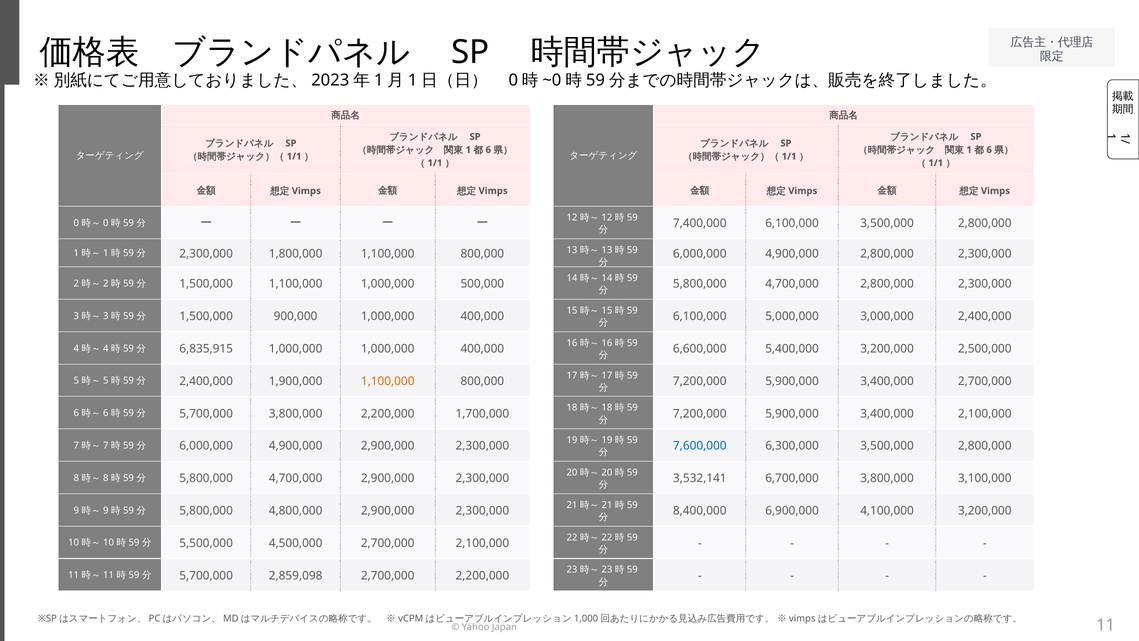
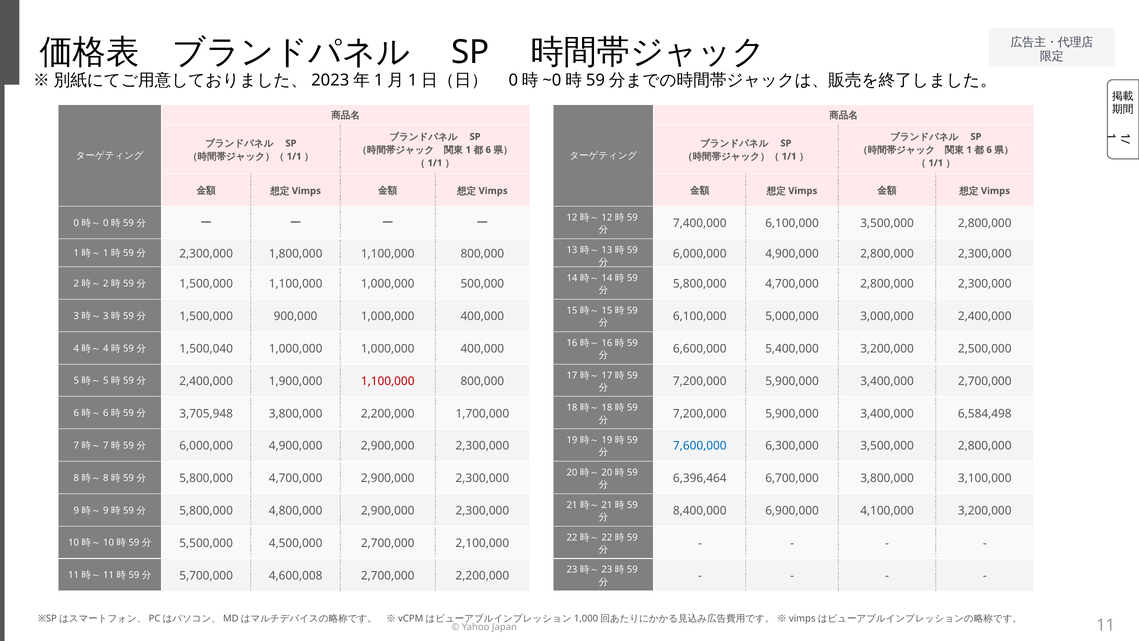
6,835,915: 6,835,915 -> 1,500,040
1,100,000 at (388, 381) colour: orange -> red
5,700,000 at (206, 413): 5,700,000 -> 3,705,948
3,400,000 2,100,000: 2,100,000 -> 6,584,498
3,532,141: 3,532,141 -> 6,396,464
2,859,098: 2,859,098 -> 4,600,008
